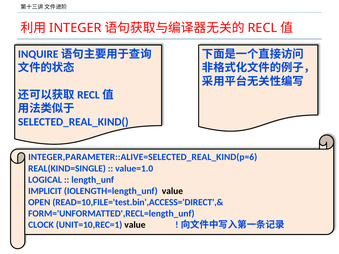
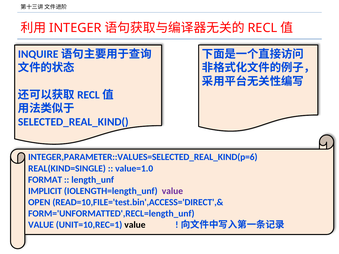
INTEGER,PARAMETER::ALIVE=SELECTED_REAL_KIND(p=6: INTEGER,PARAMETER::ALIVE=SELECTED_REAL_KIND(p=6 -> INTEGER,PARAMETER::VALUES=SELECTED_REAL_KIND(p=6
LOGICAL: LOGICAL -> FORMAT
value at (172, 191) colour: black -> purple
CLOCK at (41, 225): CLOCK -> VALUE
